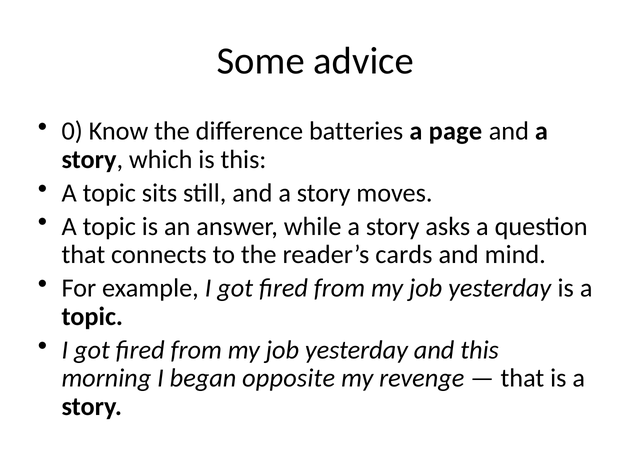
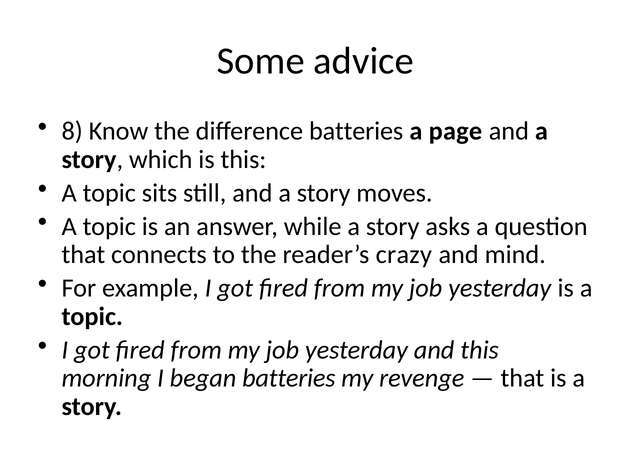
0: 0 -> 8
cards: cards -> crazy
began opposite: opposite -> batteries
